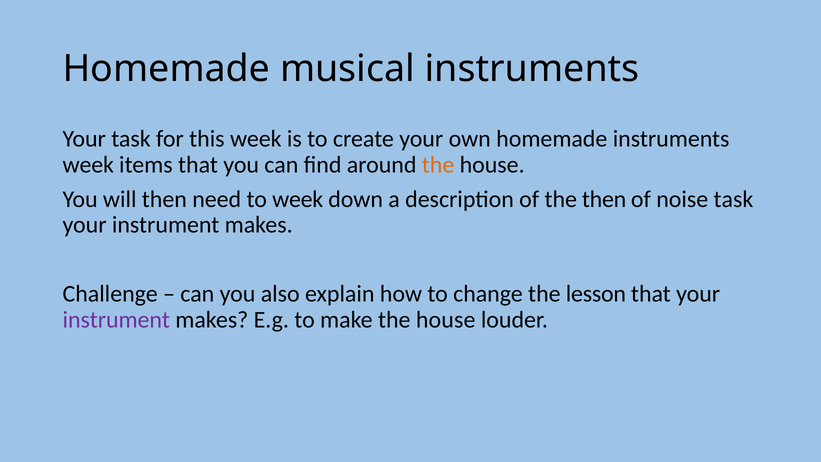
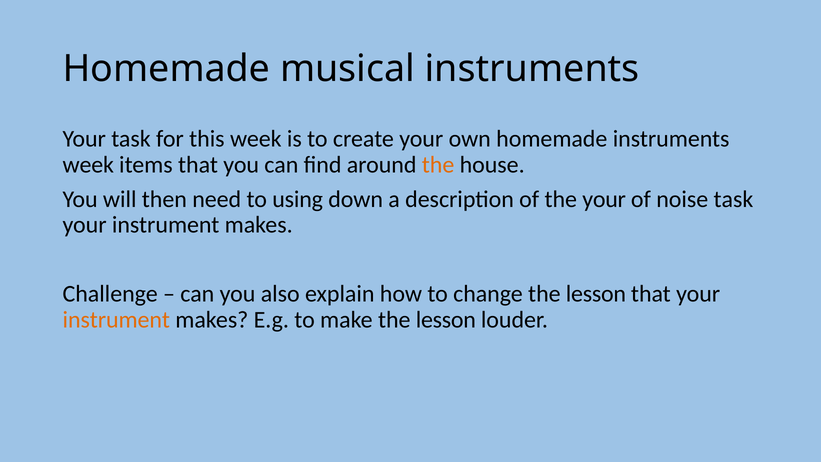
to week: week -> using
the then: then -> your
instrument at (116, 320) colour: purple -> orange
make the house: house -> lesson
